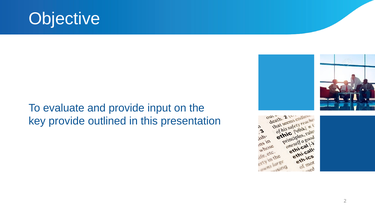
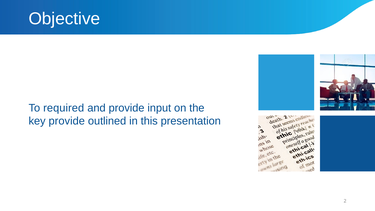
evaluate: evaluate -> required
